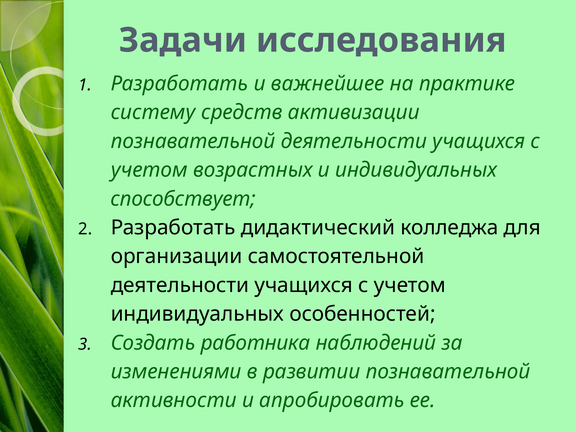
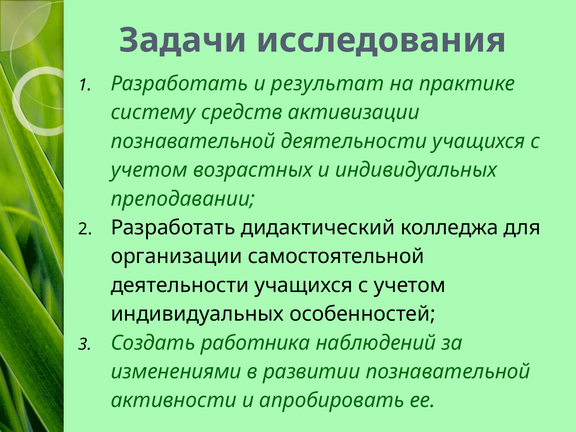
важнейшее: важнейшее -> результат
способствует: способствует -> преподавании
